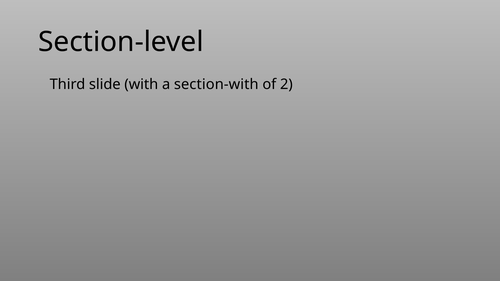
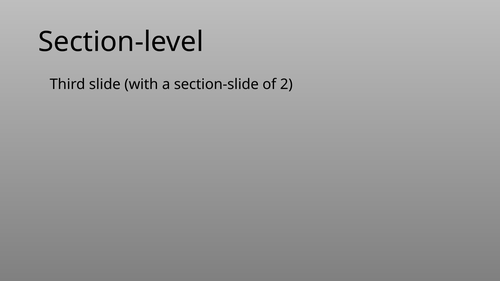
section-with: section-with -> section-slide
